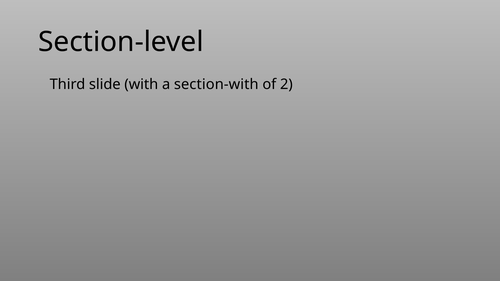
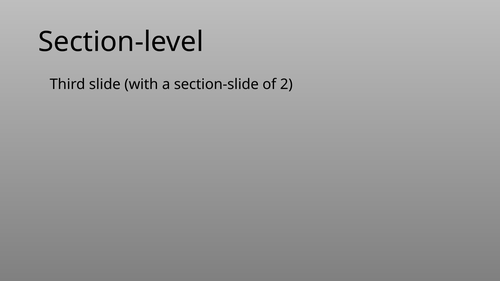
section-with: section-with -> section-slide
